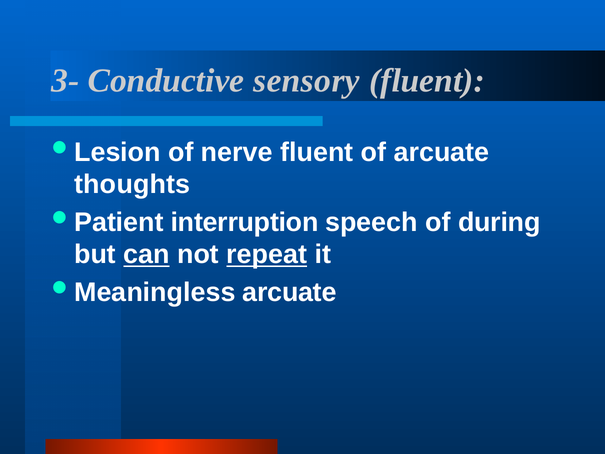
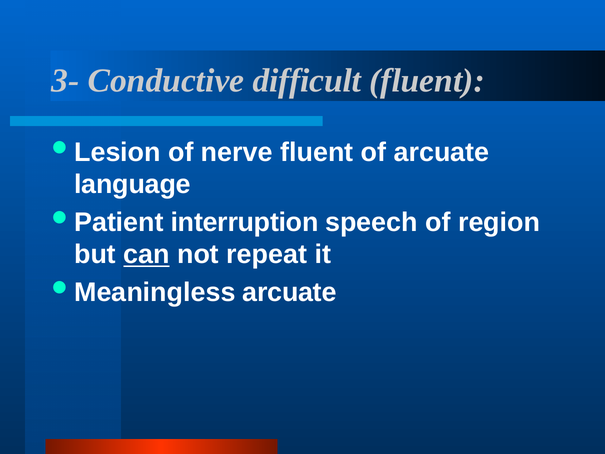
sensory: sensory -> difficult
thoughts: thoughts -> language
during: during -> region
repeat underline: present -> none
